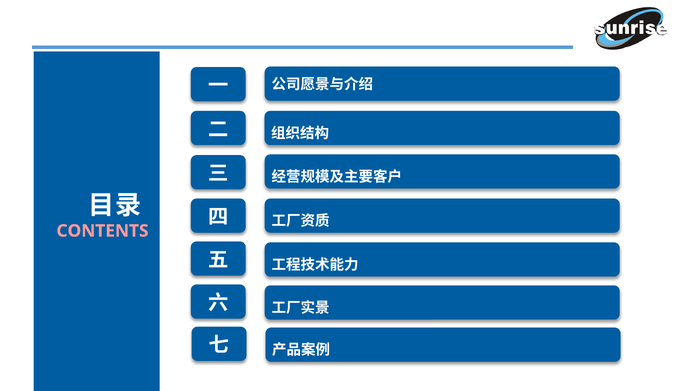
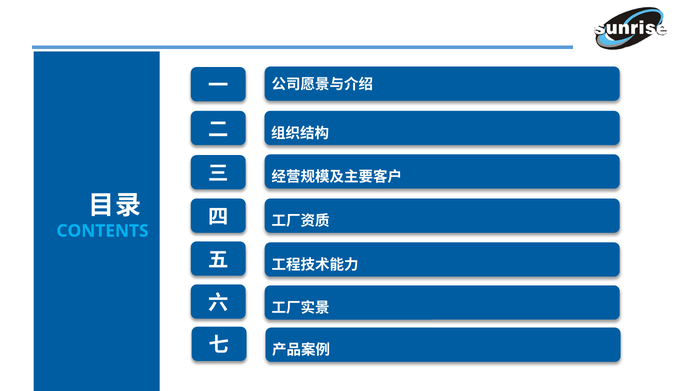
CONTENTS colour: pink -> light blue
